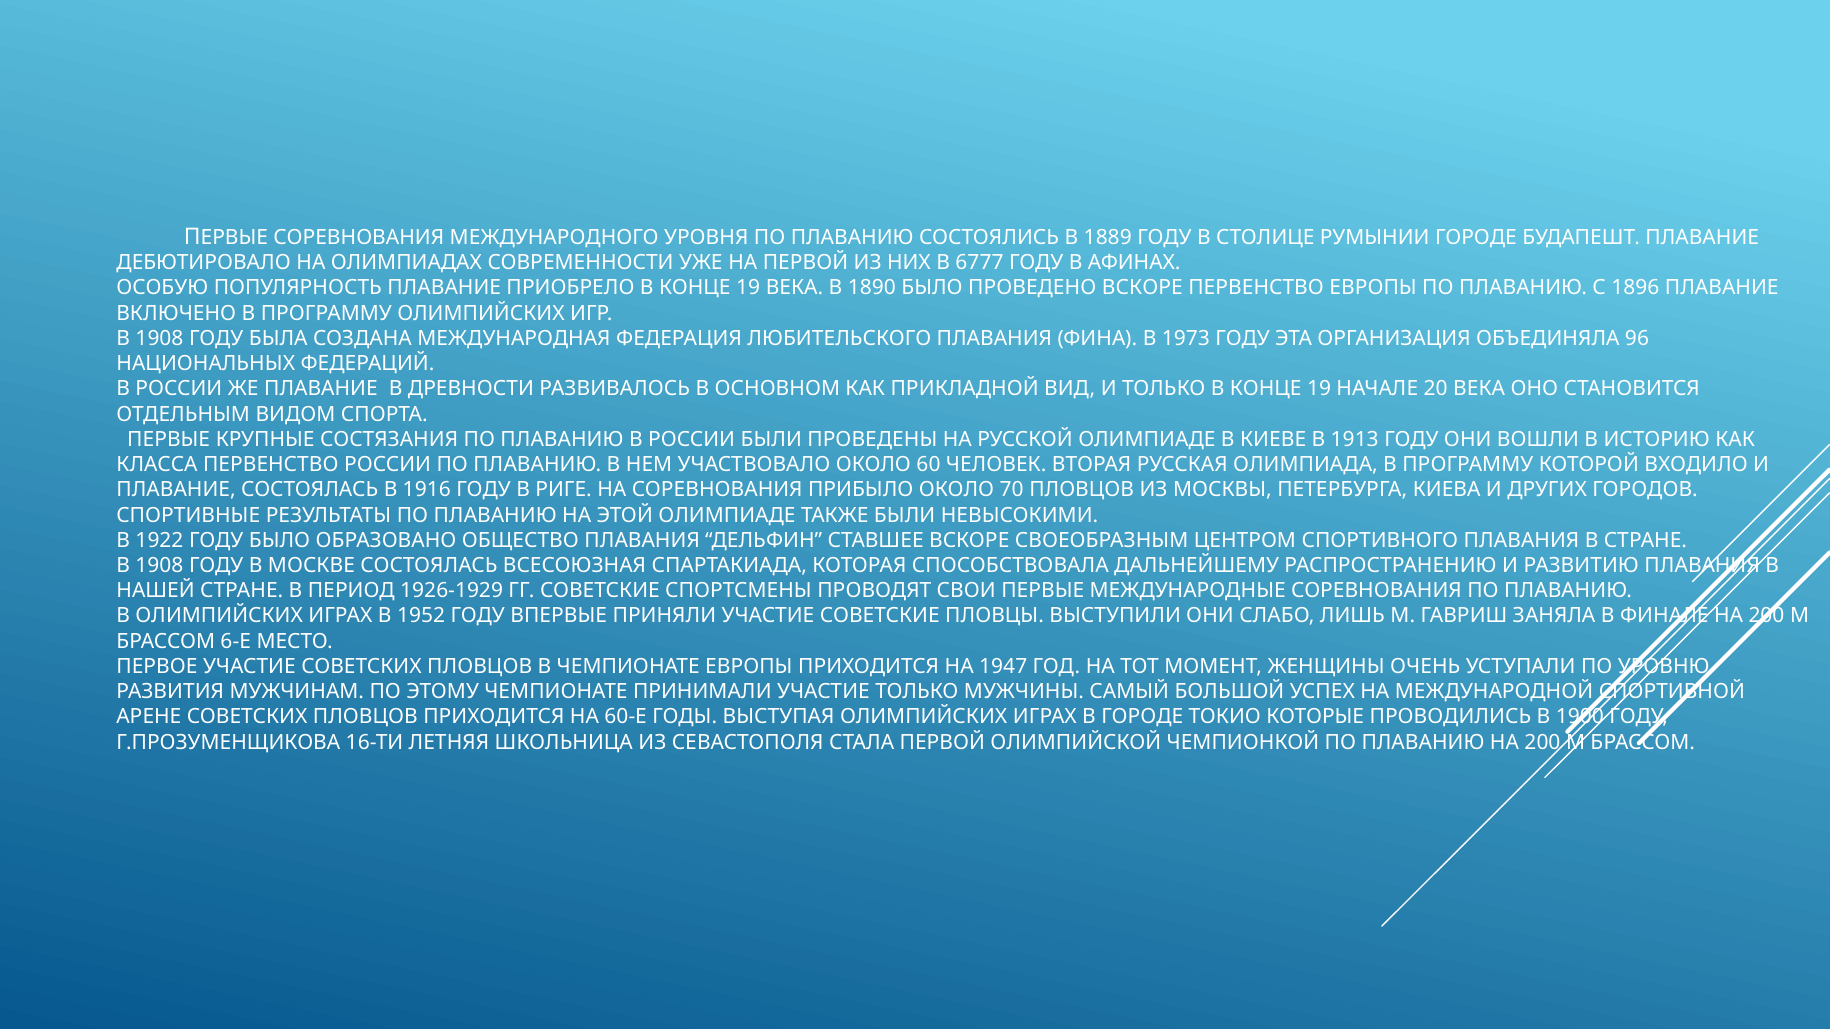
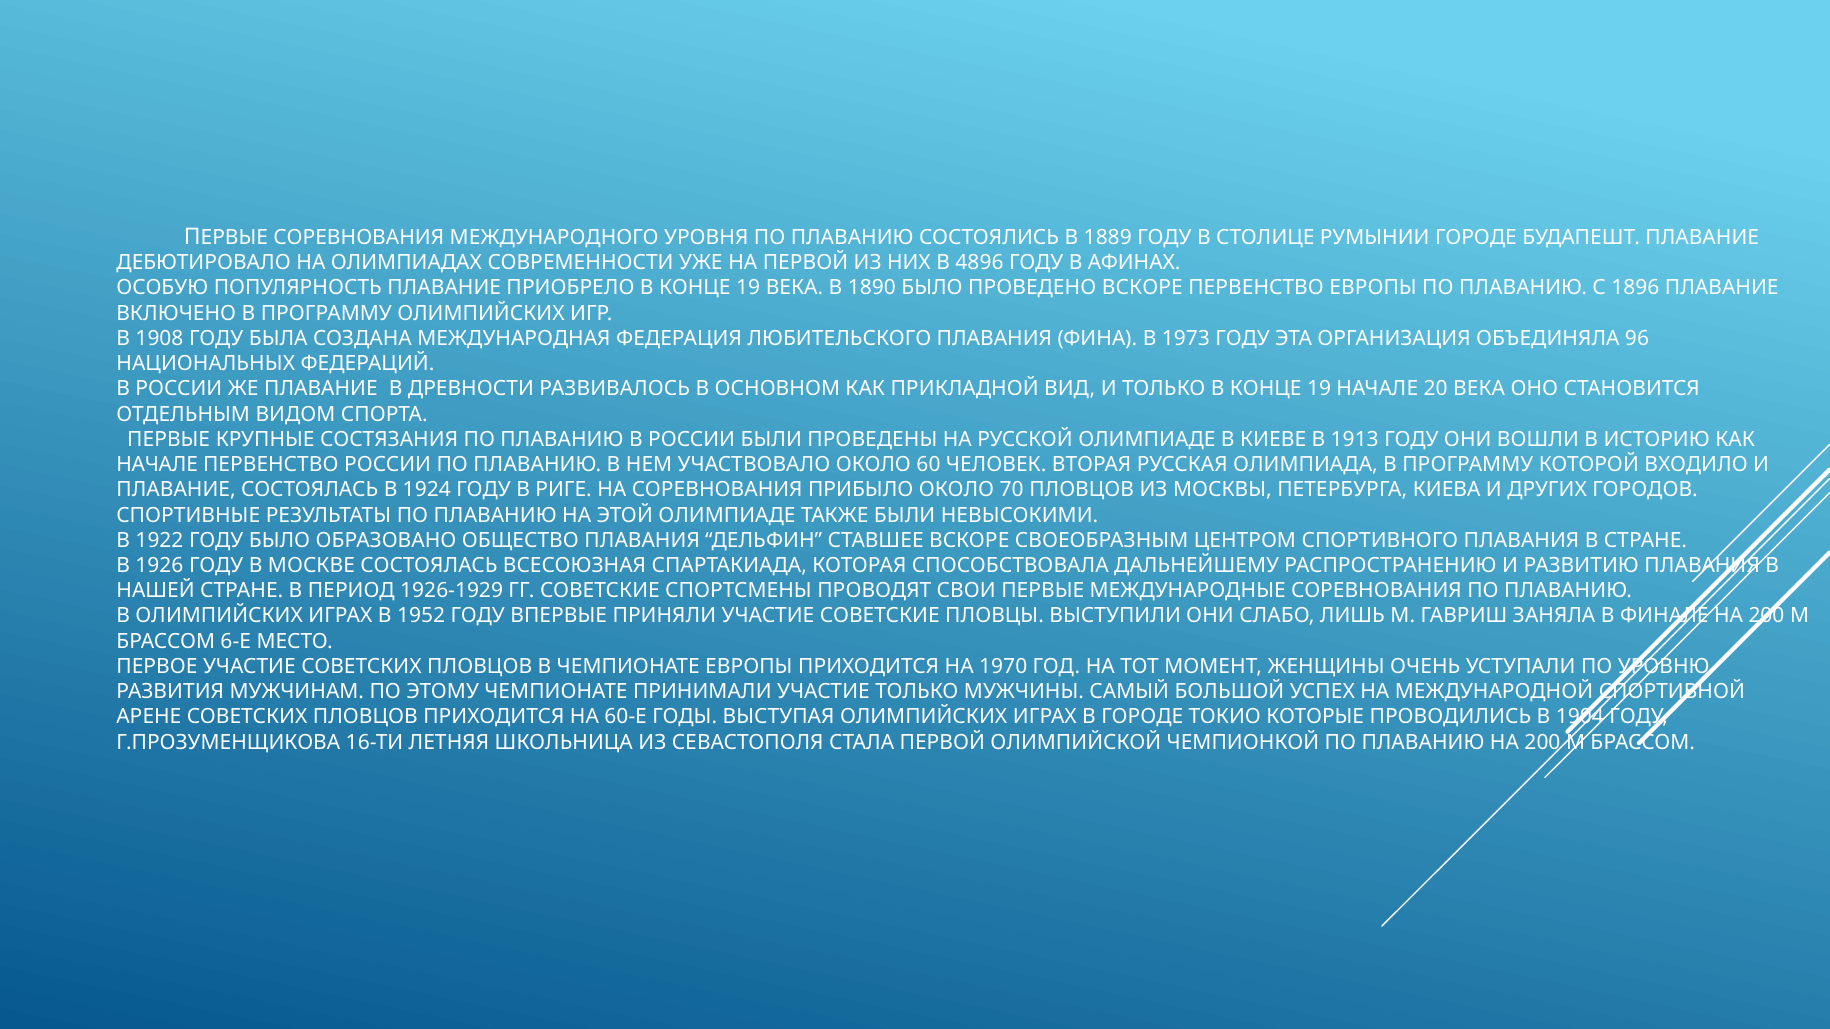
6777: 6777 -> 4896
КЛАССА at (157, 465): КЛАССА -> НАЧАЛЕ
1916: 1916 -> 1924
1908 at (159, 566): 1908 -> 1926
1947: 1947 -> 1970
1900: 1900 -> 1904
